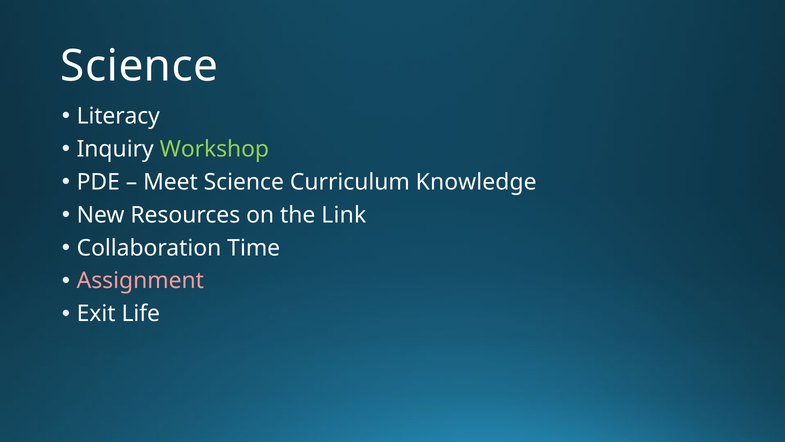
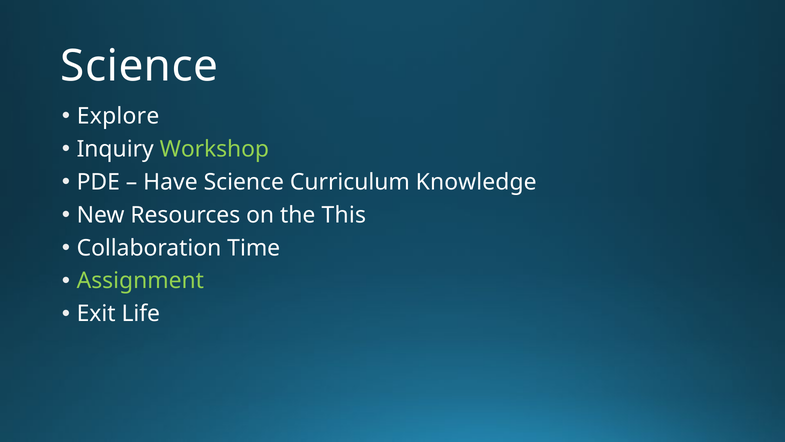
Literacy: Literacy -> Explore
Meet: Meet -> Have
Link: Link -> This
Assignment colour: pink -> light green
